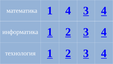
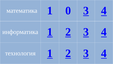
1 4: 4 -> 0
